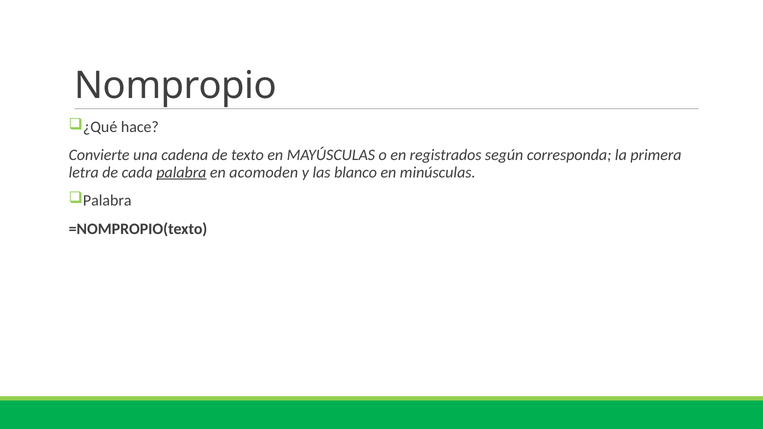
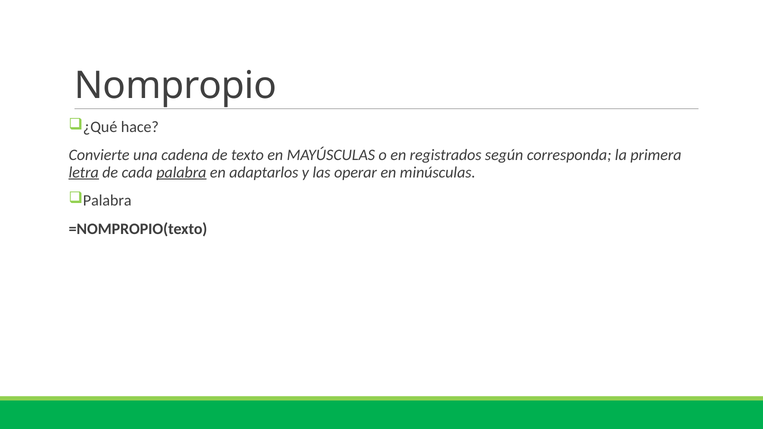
letra underline: none -> present
acomoden: acomoden -> adaptarlos
blanco: blanco -> operar
